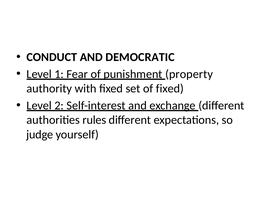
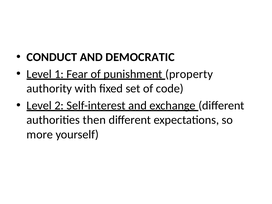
of fixed: fixed -> code
rules: rules -> then
judge: judge -> more
